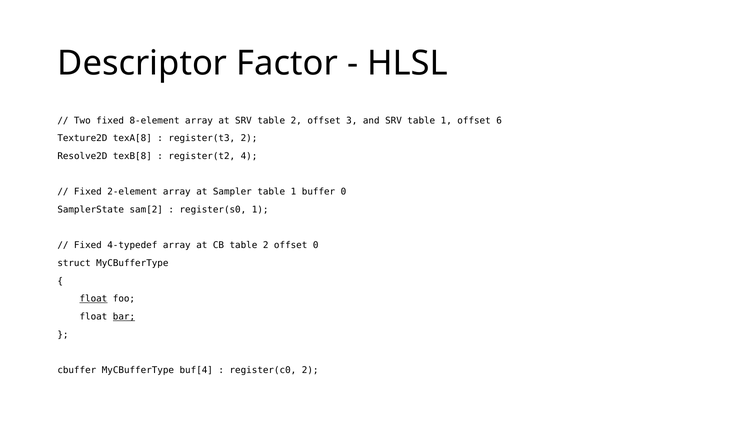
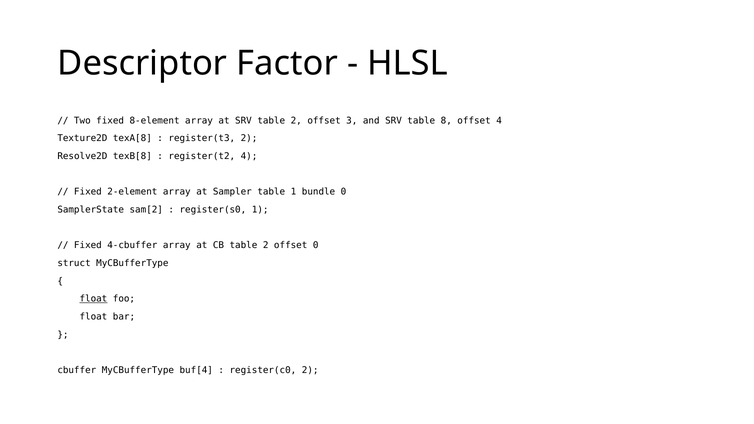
SRV table 1: 1 -> 8
offset 6: 6 -> 4
buffer: buffer -> bundle
4-typedef: 4-typedef -> 4-cbuffer
bar underline: present -> none
